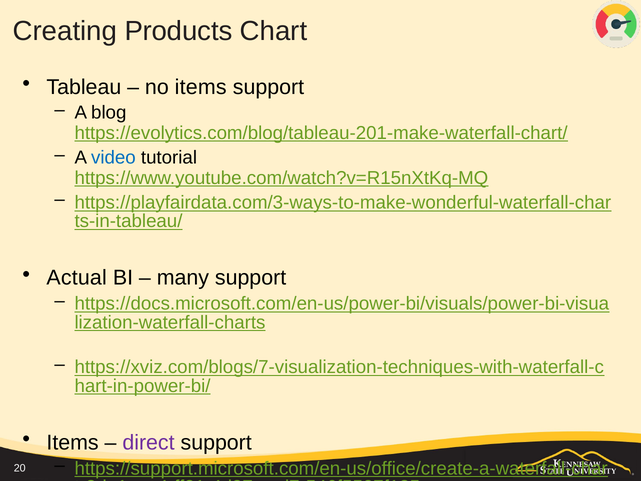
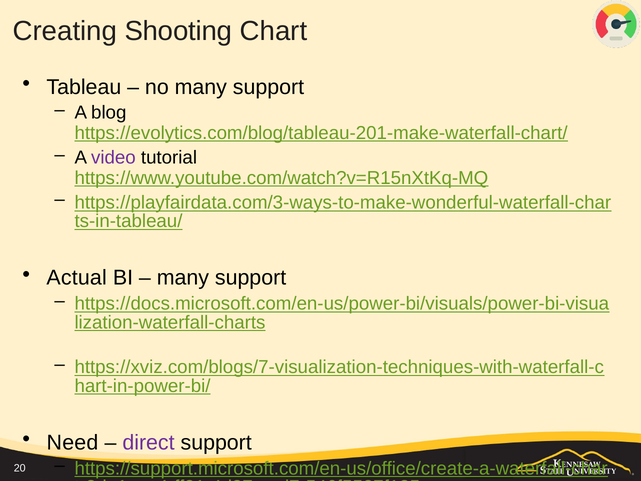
Products: Products -> Shooting
no items: items -> many
video colour: blue -> purple
Items at (73, 442): Items -> Need
